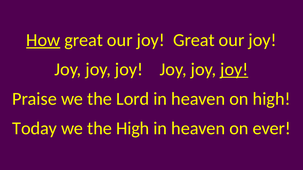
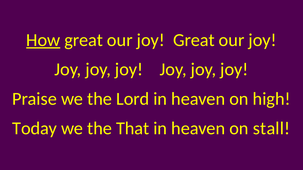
joy at (234, 70) underline: present -> none
the High: High -> That
ever: ever -> stall
